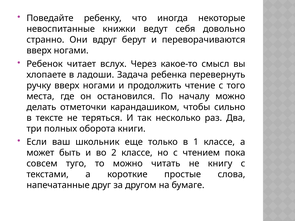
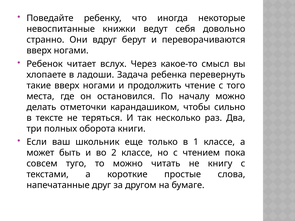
ручку: ручку -> такие
